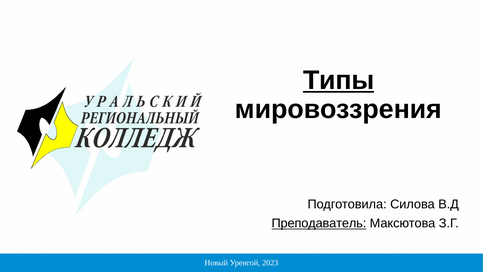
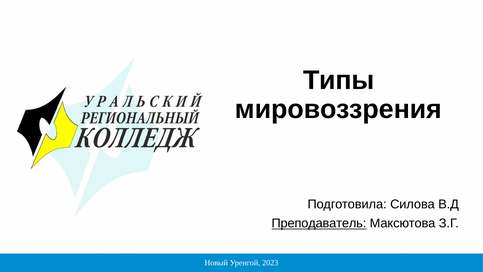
Типы underline: present -> none
